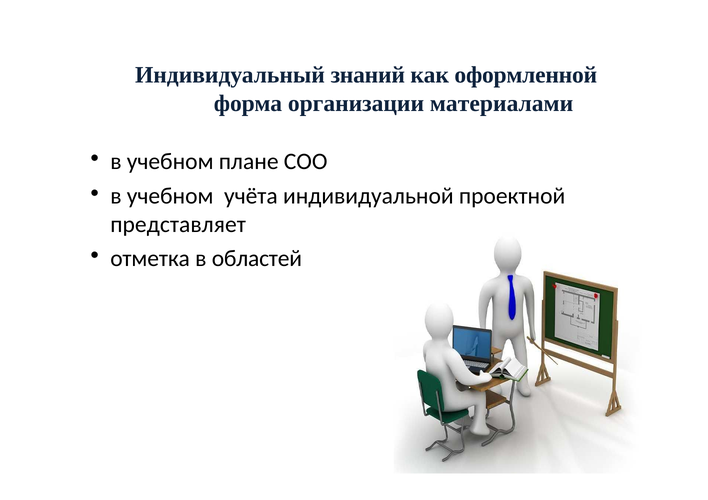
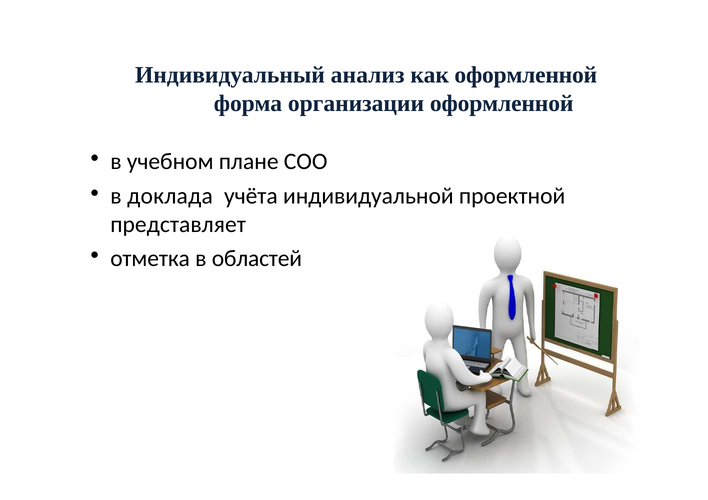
знаний: знаний -> анализ
организации материалами: материалами -> оформленной
учебном at (170, 196): учебном -> доклада
